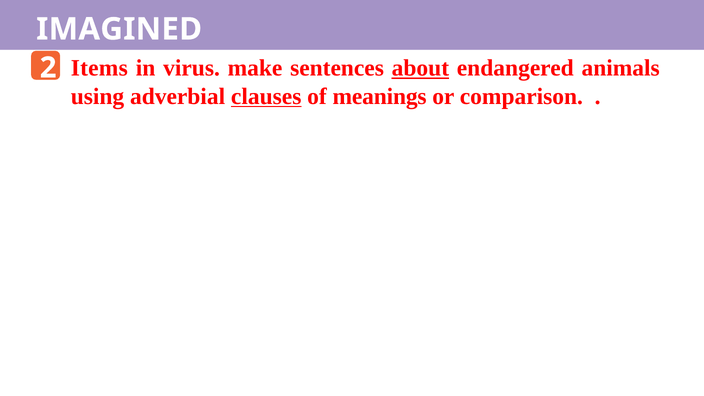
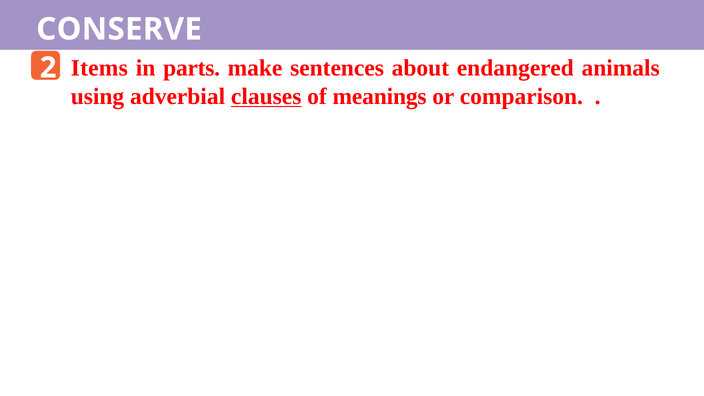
IMAGINED: IMAGINED -> CONSERVE
virus: virus -> parts
about underline: present -> none
